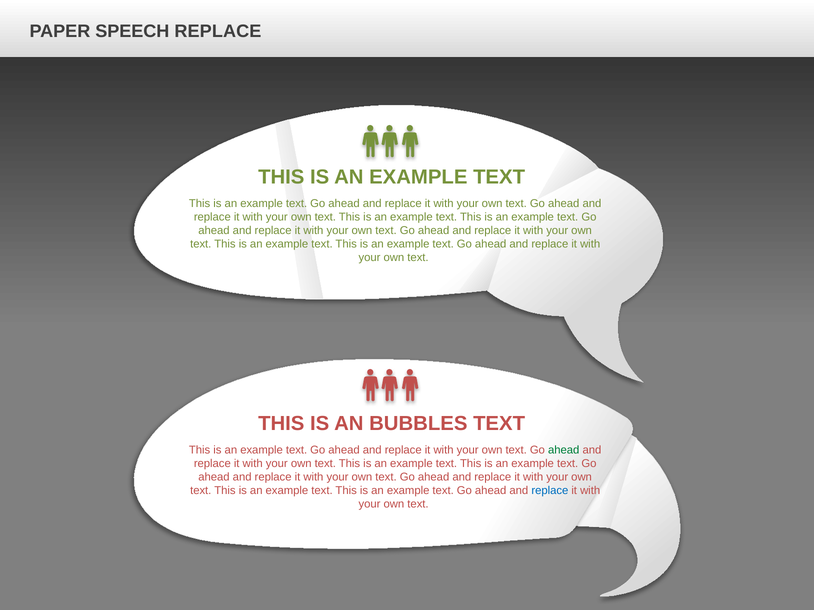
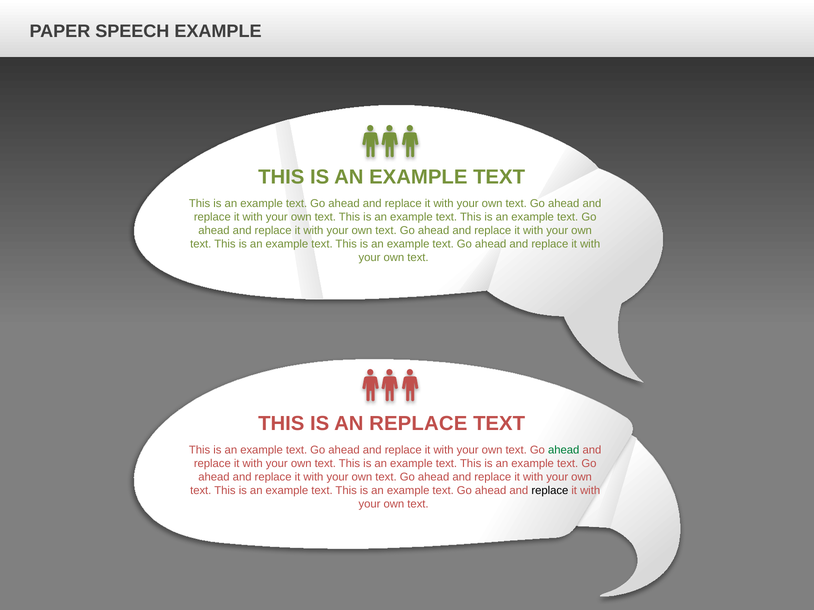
SPEECH REPLACE: REPLACE -> EXAMPLE
AN BUBBLES: BUBBLES -> REPLACE
replace at (550, 491) colour: blue -> black
